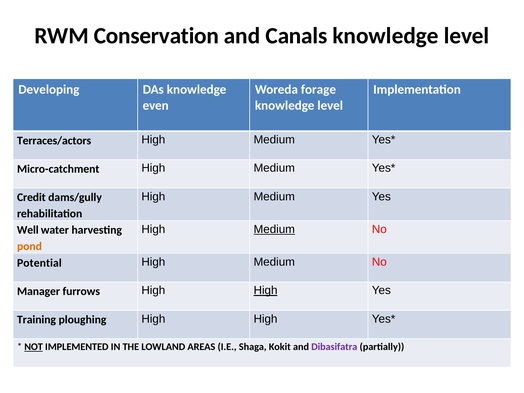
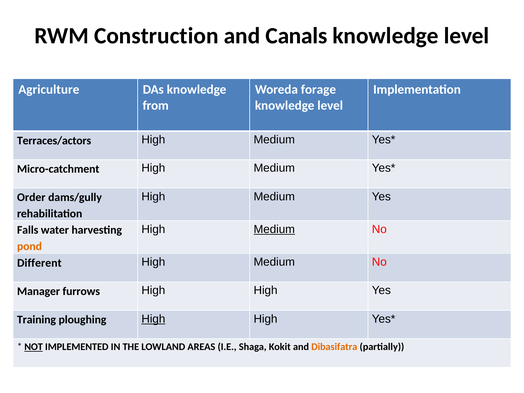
Conservation: Conservation -> Construction
Developing: Developing -> Agriculture
even: even -> from
Credit: Credit -> Order
Well: Well -> Falls
Potential: Potential -> Different
High at (266, 290) underline: present -> none
High at (153, 319) underline: none -> present
Dibasifatra colour: purple -> orange
